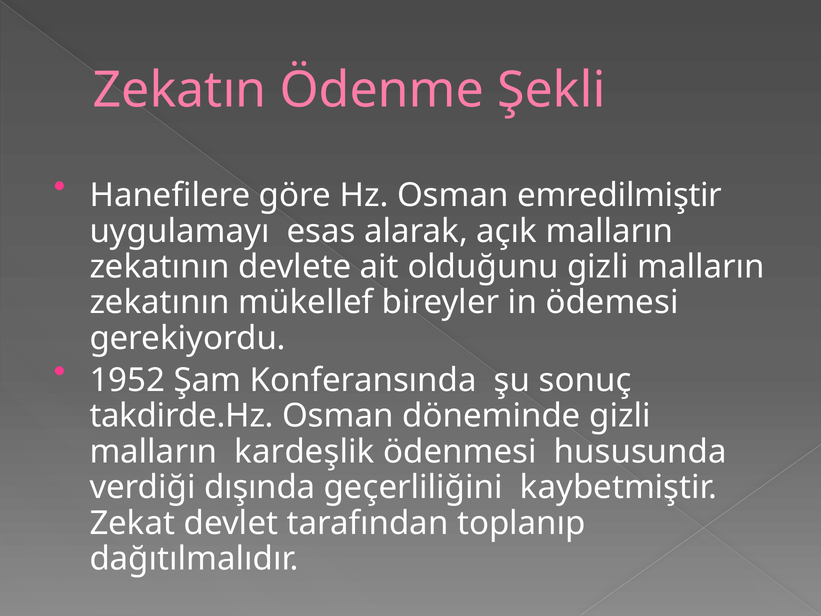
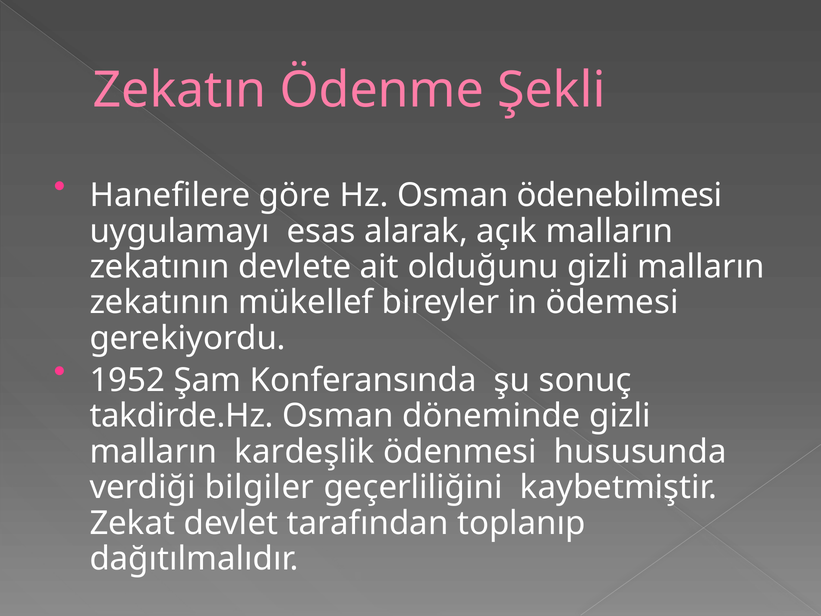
emredilmiştir: emredilmiştir -> ödenebilmesi
dışında: dışında -> bilgiler
